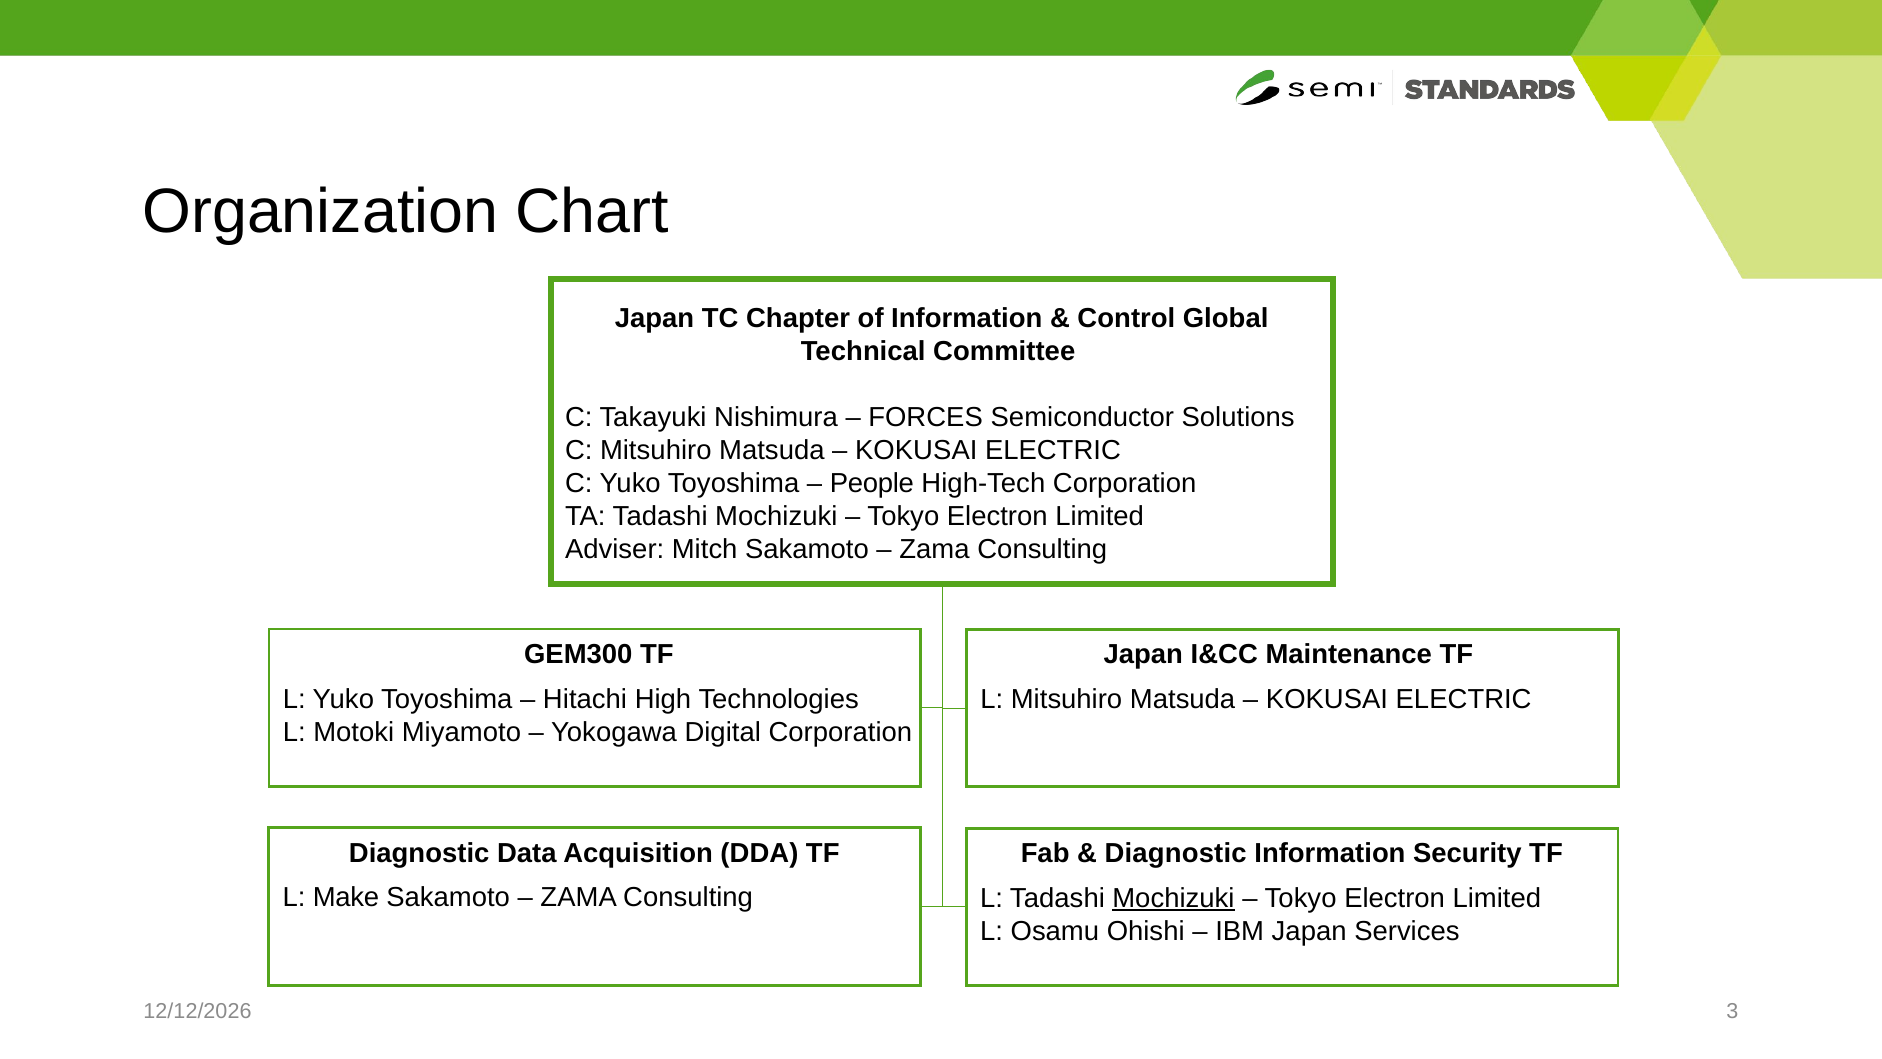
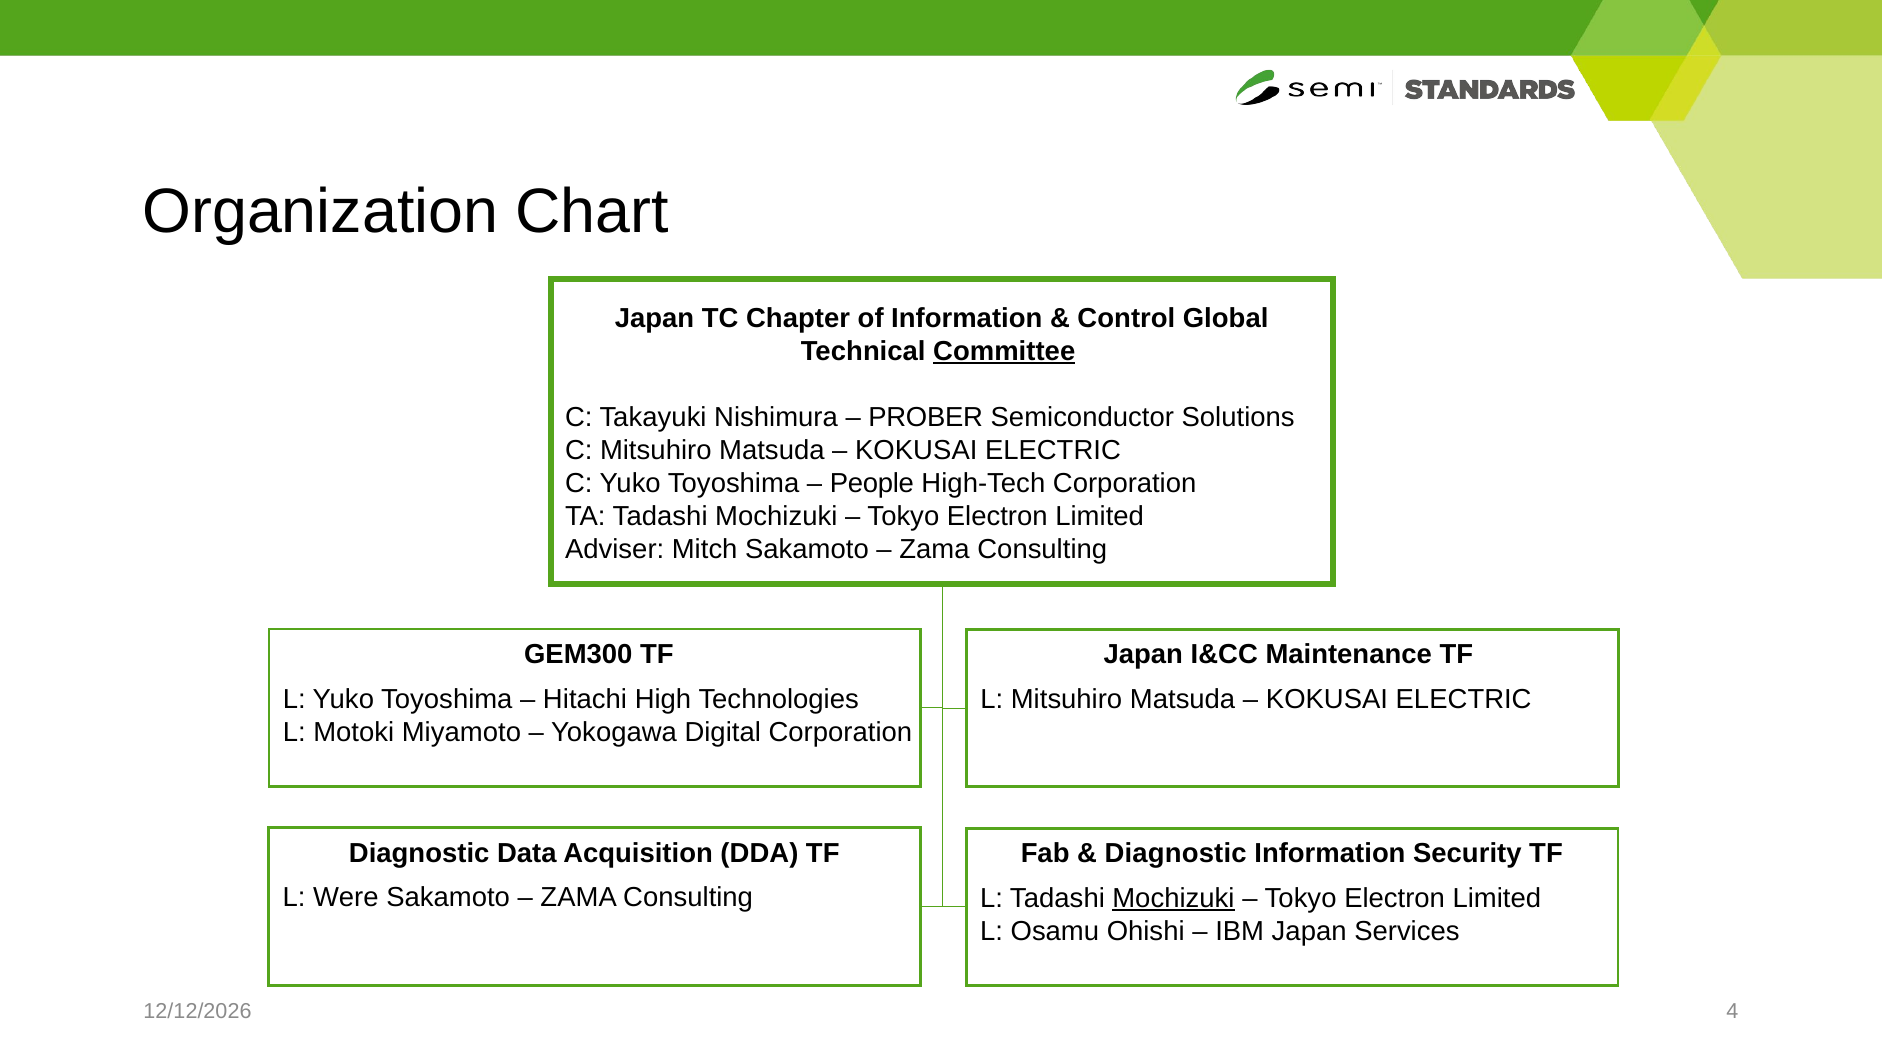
Committee underline: none -> present
FORCES: FORCES -> PROBER
Make: Make -> Were
3: 3 -> 4
